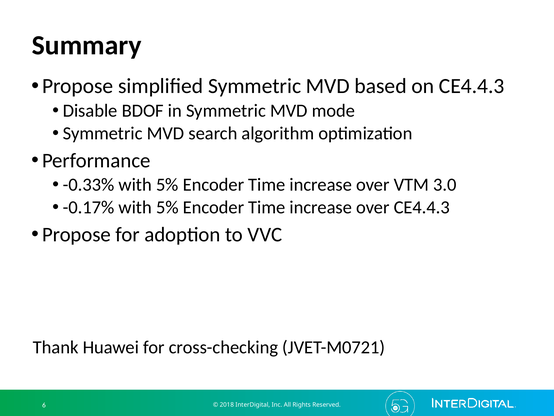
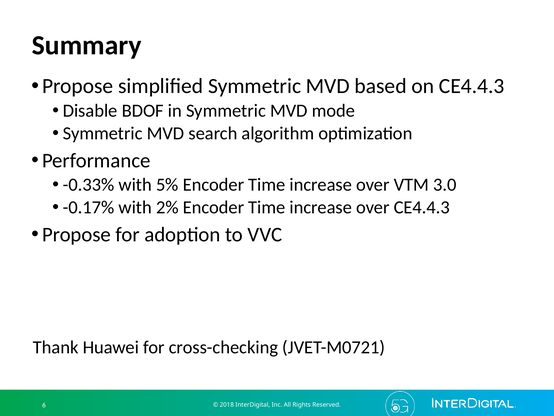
-0.17% with 5%: 5% -> 2%
